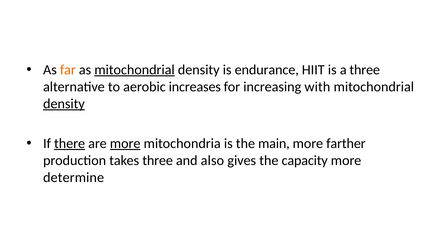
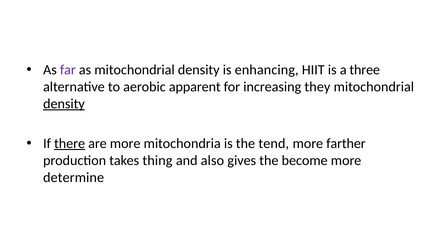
far colour: orange -> purple
mitochondrial at (135, 70) underline: present -> none
endurance: endurance -> enhancing
increases: increases -> apparent
with: with -> they
more at (125, 143) underline: present -> none
main: main -> tend
takes three: three -> thing
capacity: capacity -> become
